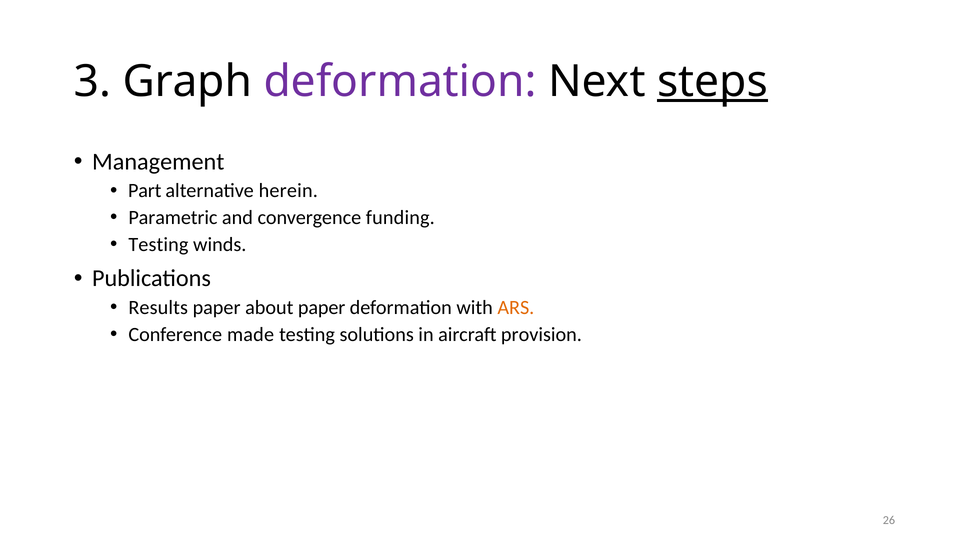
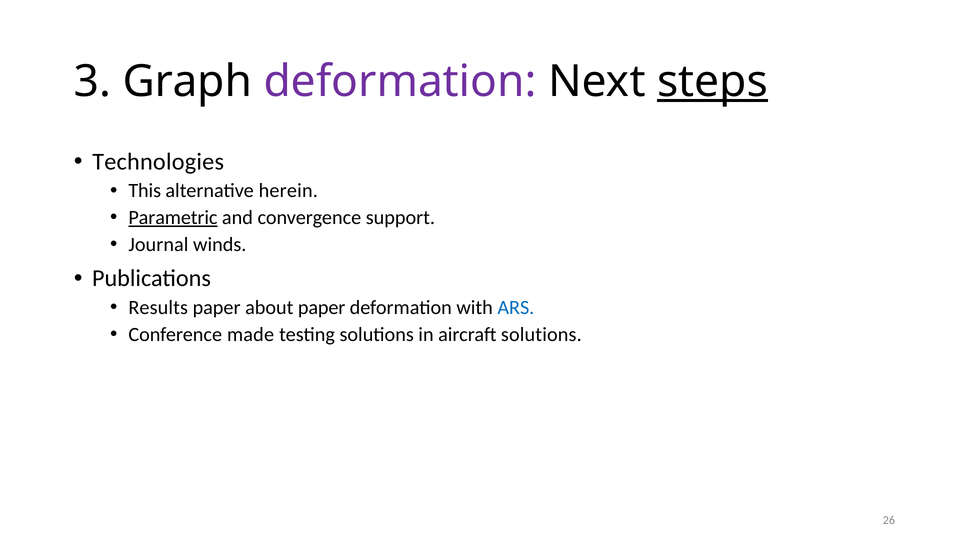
Management: Management -> Technologies
Part: Part -> This
Parametric underline: none -> present
funding: funding -> support
Testing at (158, 244): Testing -> Journal
ARS colour: orange -> blue
aircraft provision: provision -> solutions
